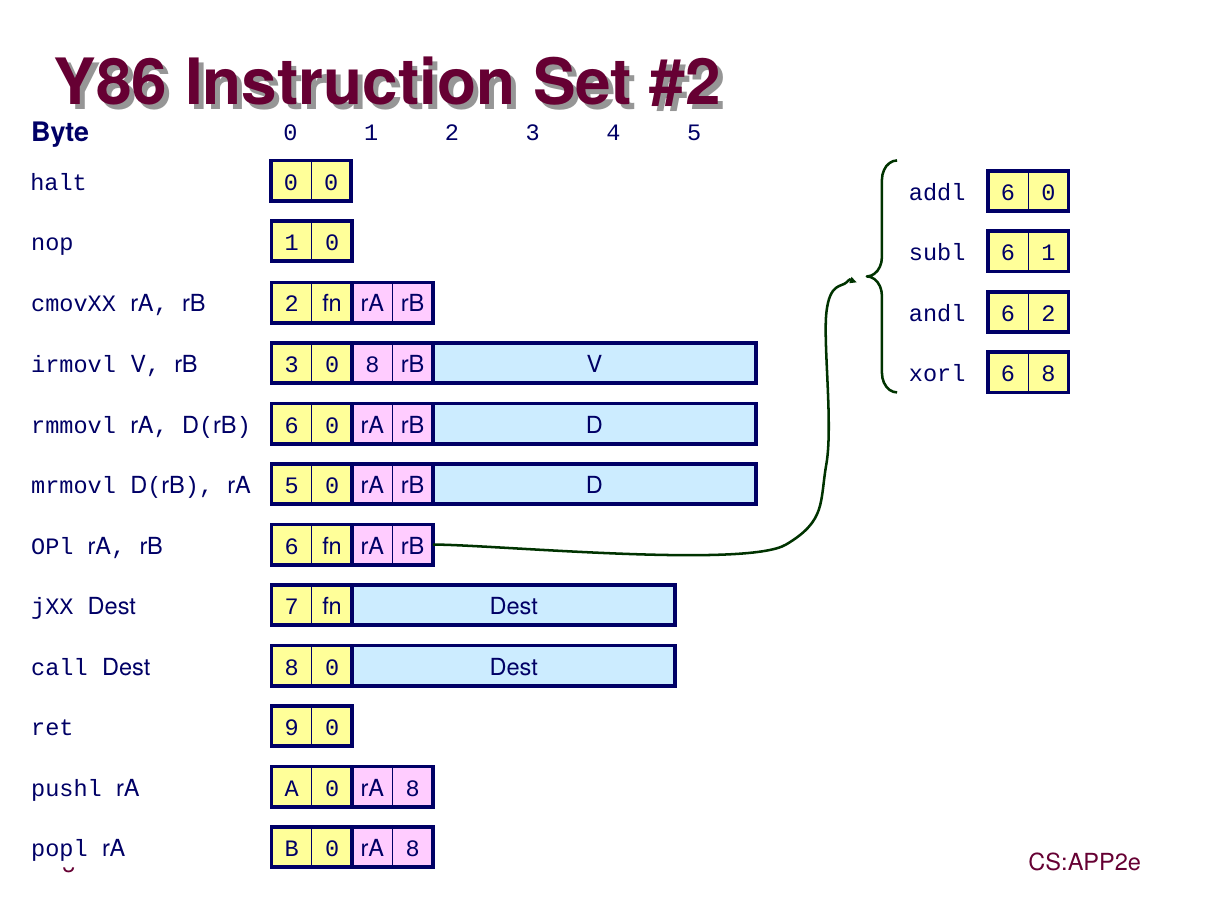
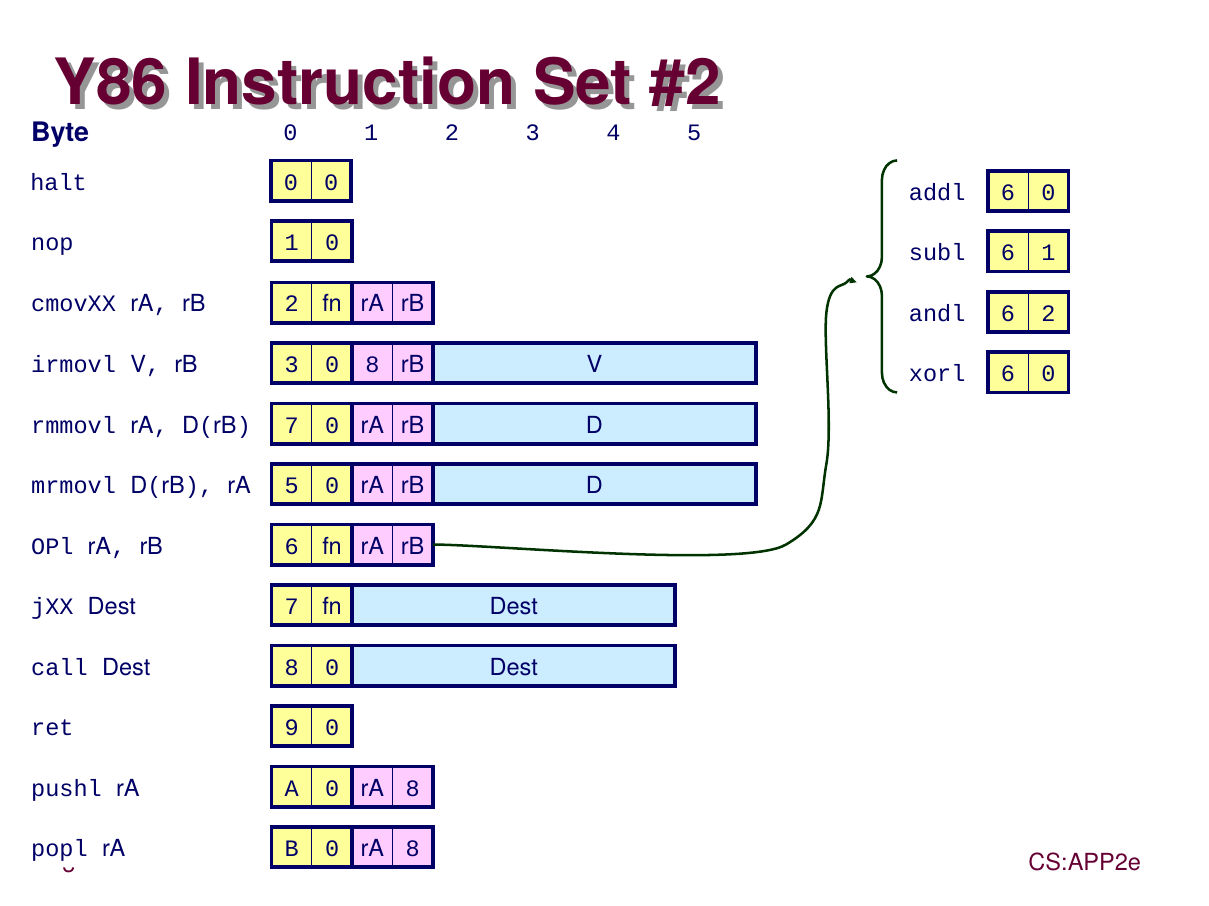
xorl 6 8: 8 -> 0
D(rB 6: 6 -> 7
